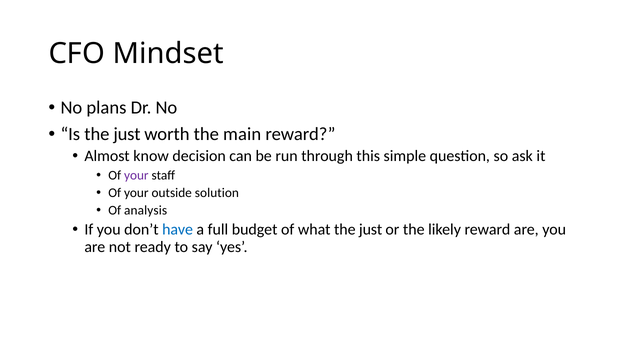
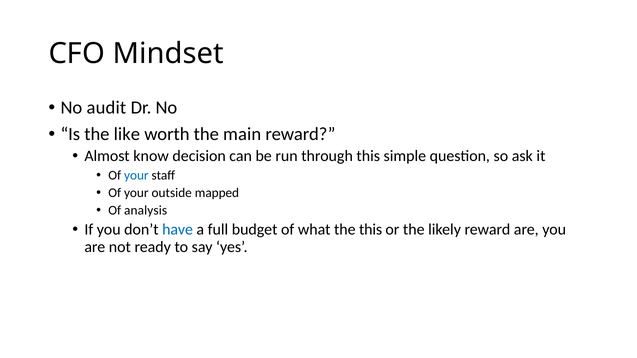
plans: plans -> audit
Is the just: just -> like
your at (136, 175) colour: purple -> blue
solution: solution -> mapped
what the just: just -> this
